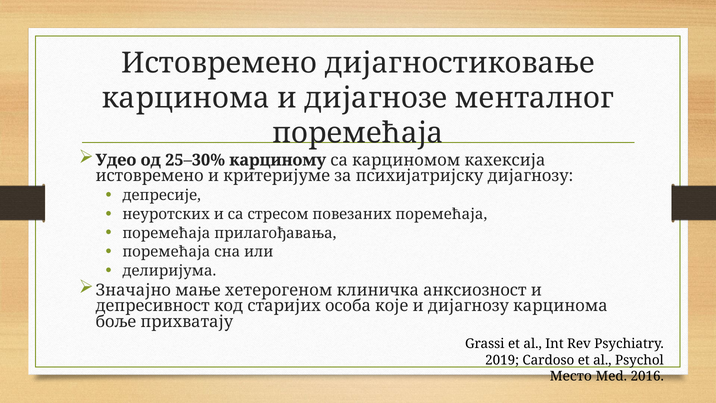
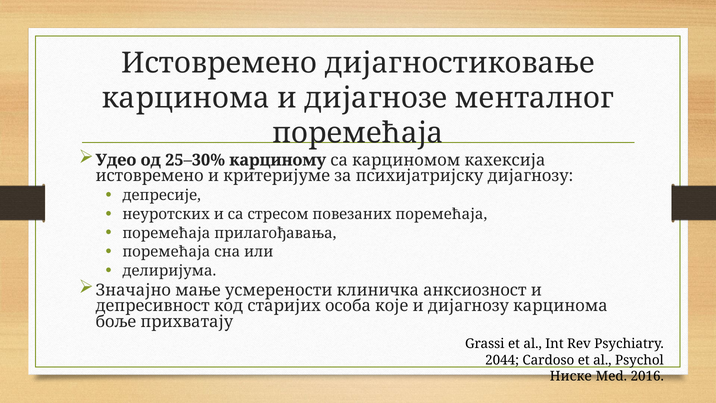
хетерогеном: хетерогеном -> усмерености
2019: 2019 -> 2044
Место: Место -> Ниске
